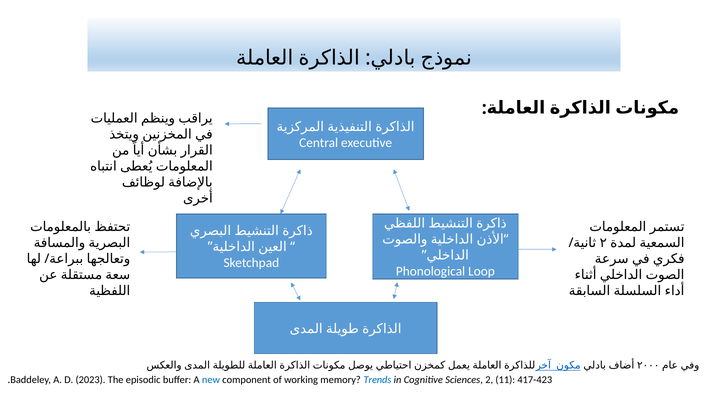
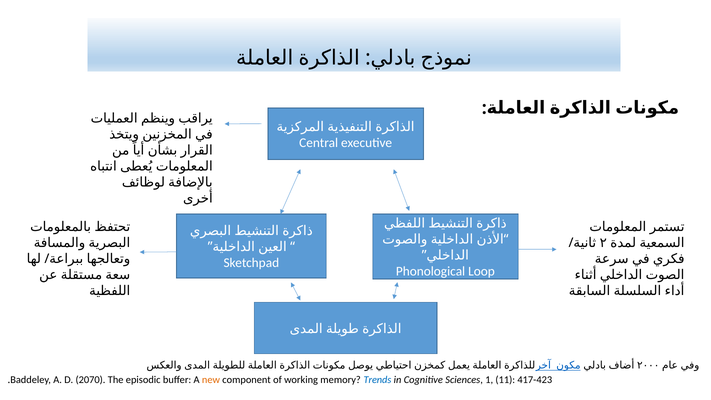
2023: 2023 -> 2070
new colour: blue -> orange
2: 2 -> 1
